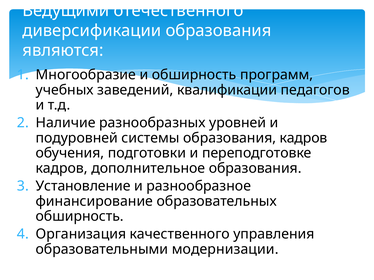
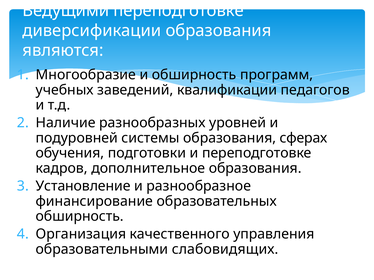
Ведущими отечественного: отечественного -> переподготовке
образования кадров: кадров -> сферах
модернизации: модернизации -> слабовидящих
